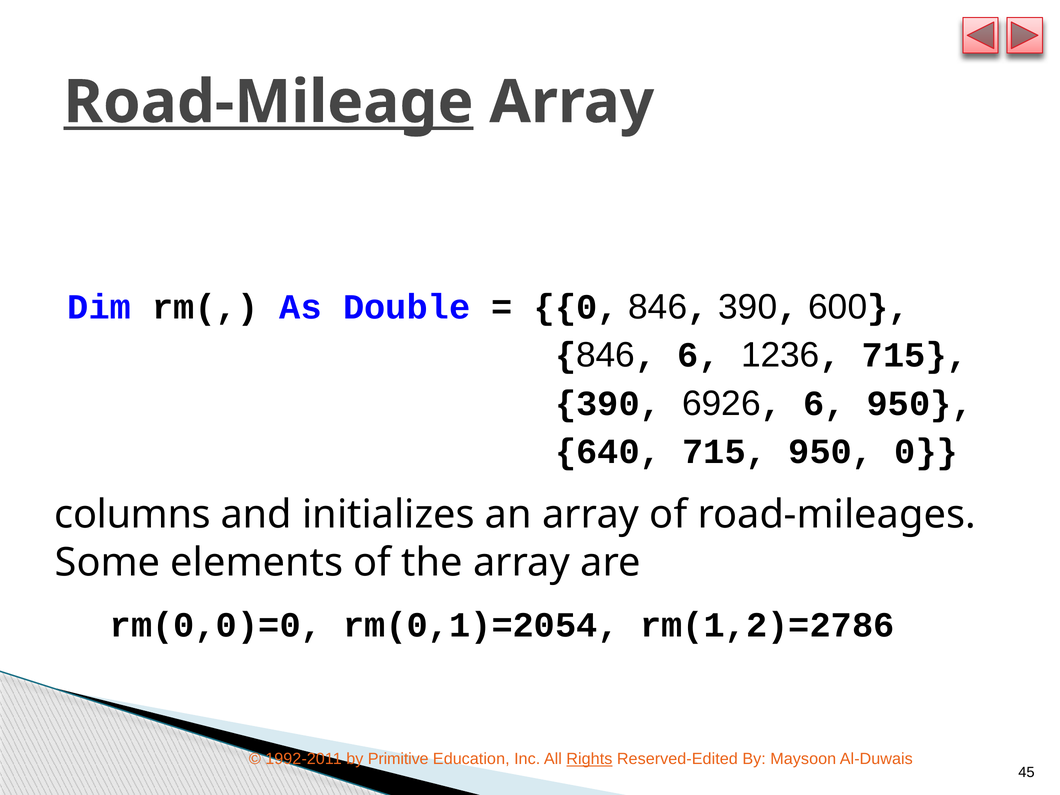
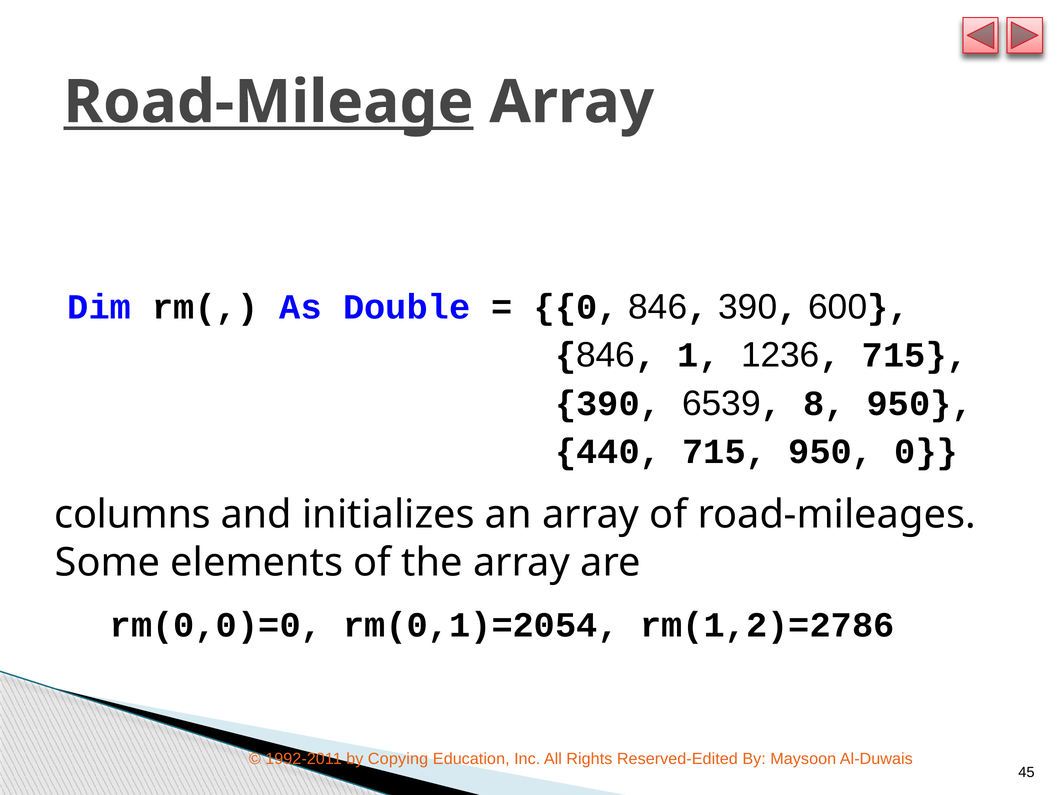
6 at (699, 355): 6 -> 1
6926: 6926 -> 6539
6 at (824, 403): 6 -> 8
640: 640 -> 440
Primitive: Primitive -> Copying
Rights underline: present -> none
